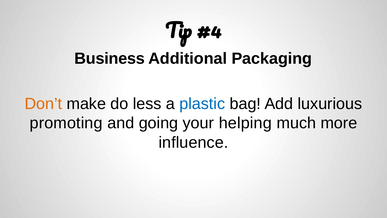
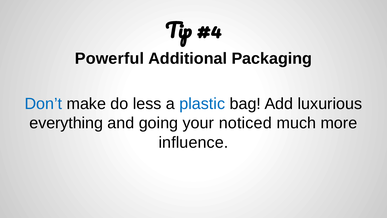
Business: Business -> Powerful
Don’t colour: orange -> blue
promoting: promoting -> everything
helping: helping -> noticed
